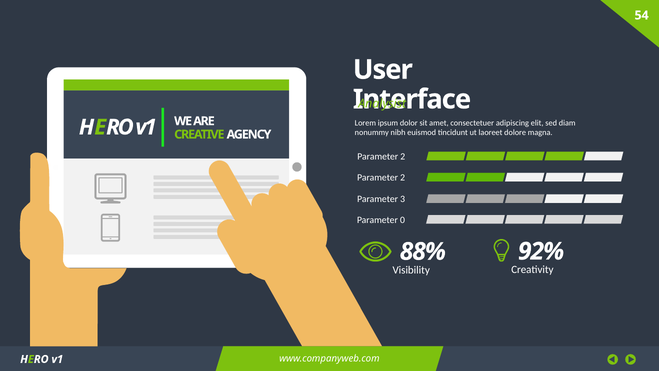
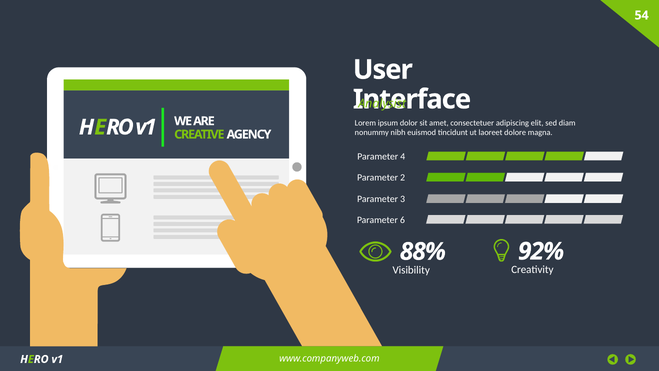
2 at (403, 156): 2 -> 4
0: 0 -> 6
